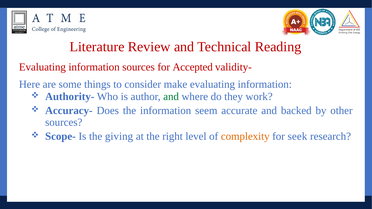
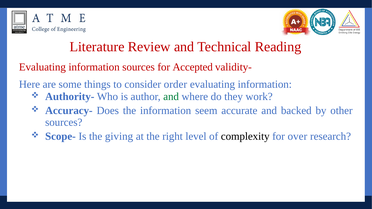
make: make -> order
complexity colour: orange -> black
seek: seek -> over
